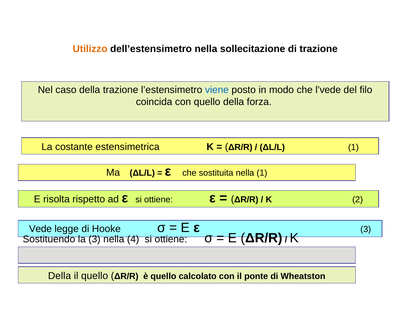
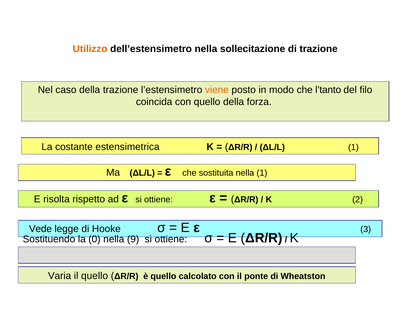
viene colour: blue -> orange
l’vede: l’vede -> l’tanto
la 3: 3 -> 0
4: 4 -> 9
Della at (60, 276): Della -> Varia
